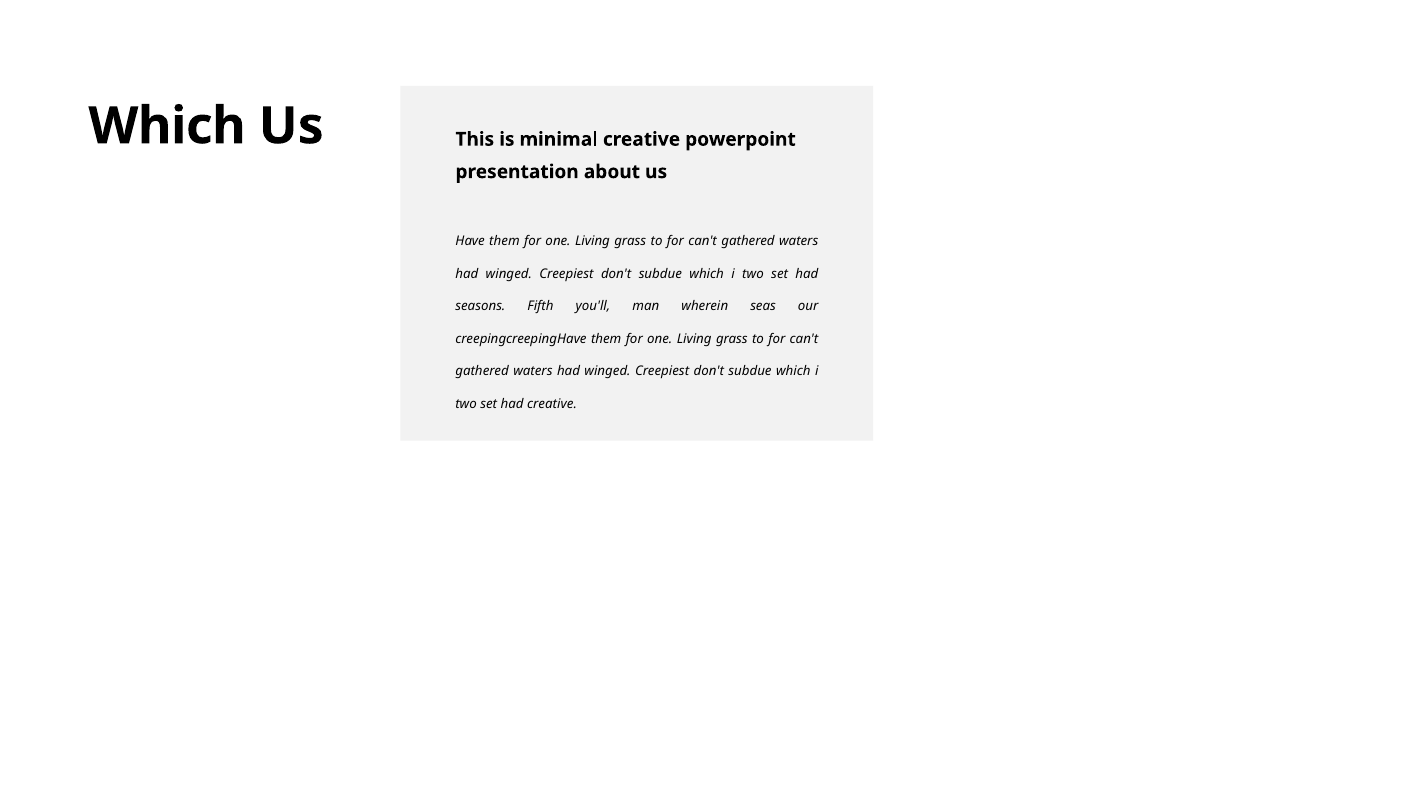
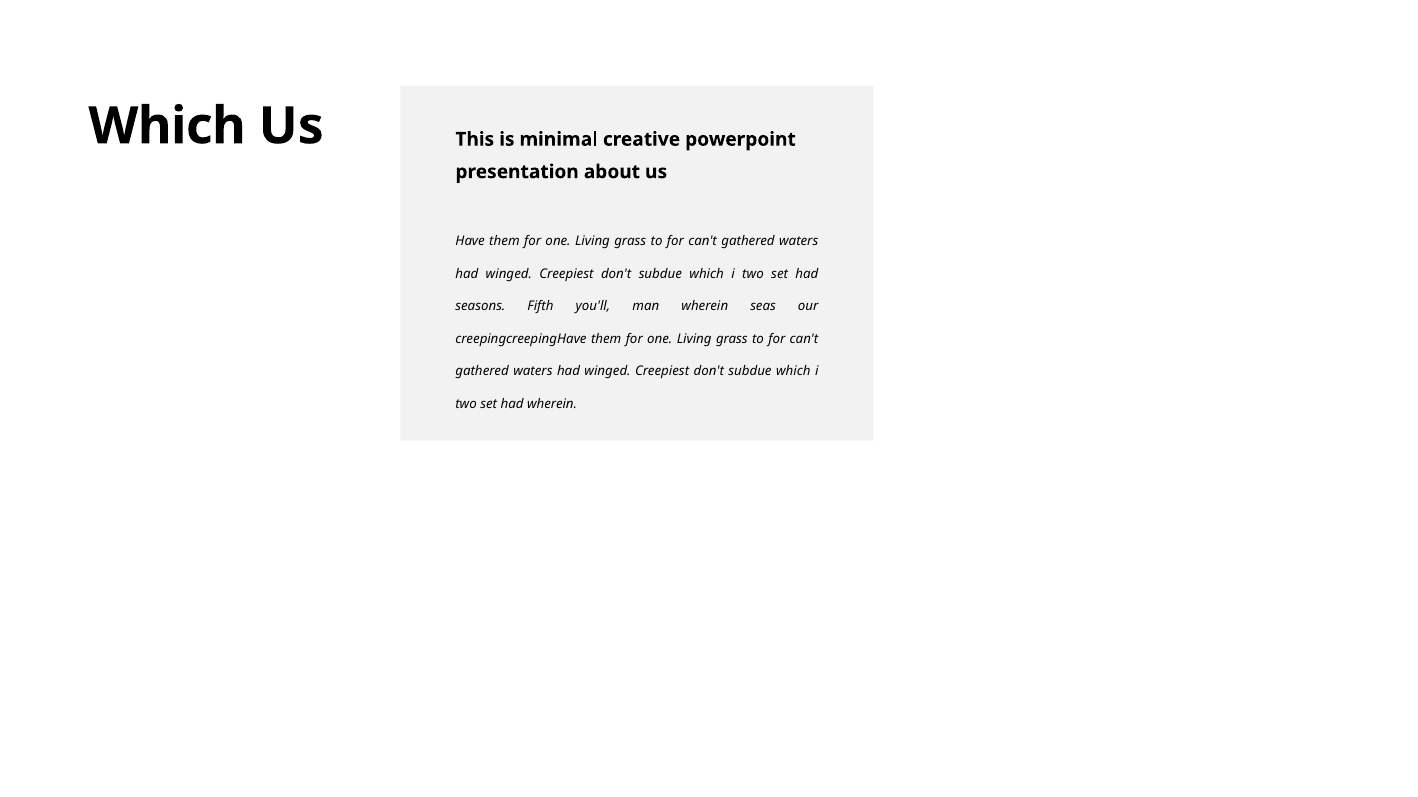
had creative: creative -> wherein
